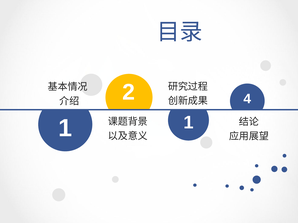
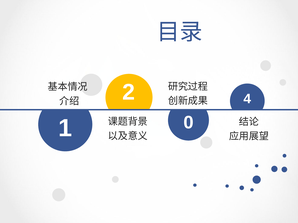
1 1: 1 -> 0
